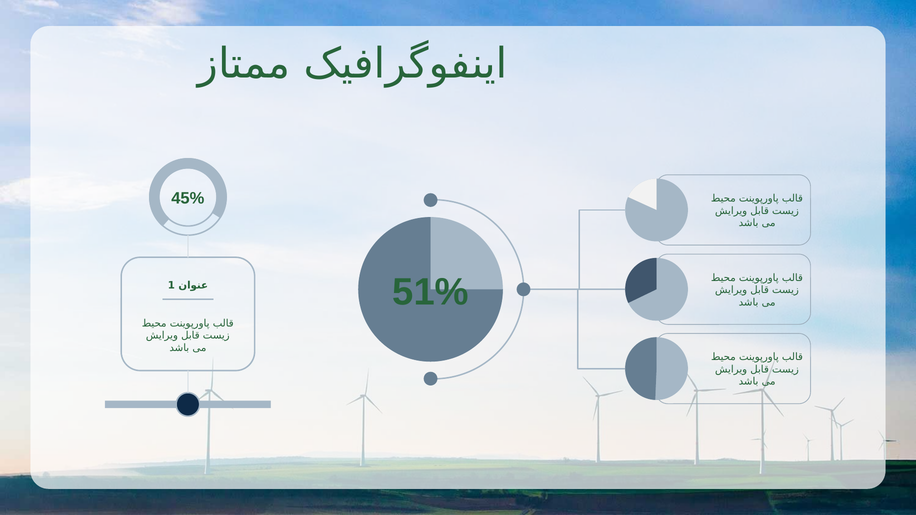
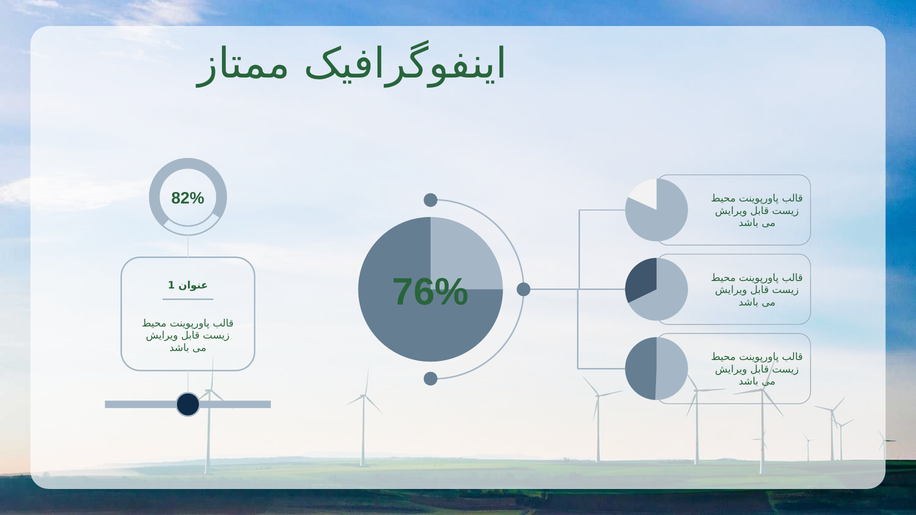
45%: 45% -> 82%
51%: 51% -> 76%
